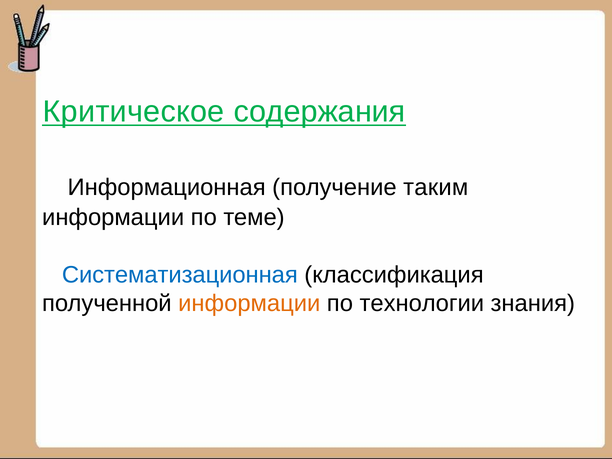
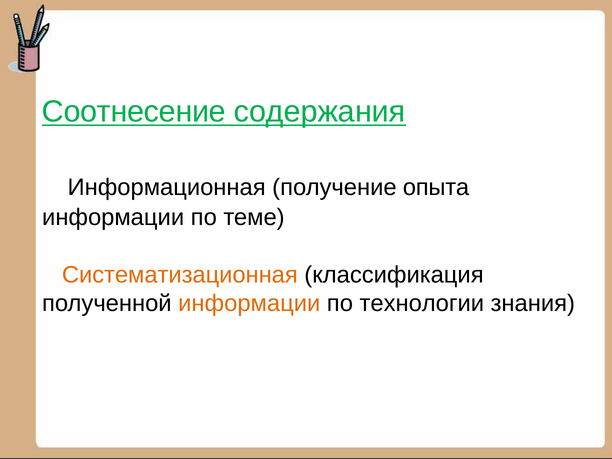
Критическое: Критическое -> Соотнесение
таким: таким -> опыта
Систематизационная colour: blue -> orange
